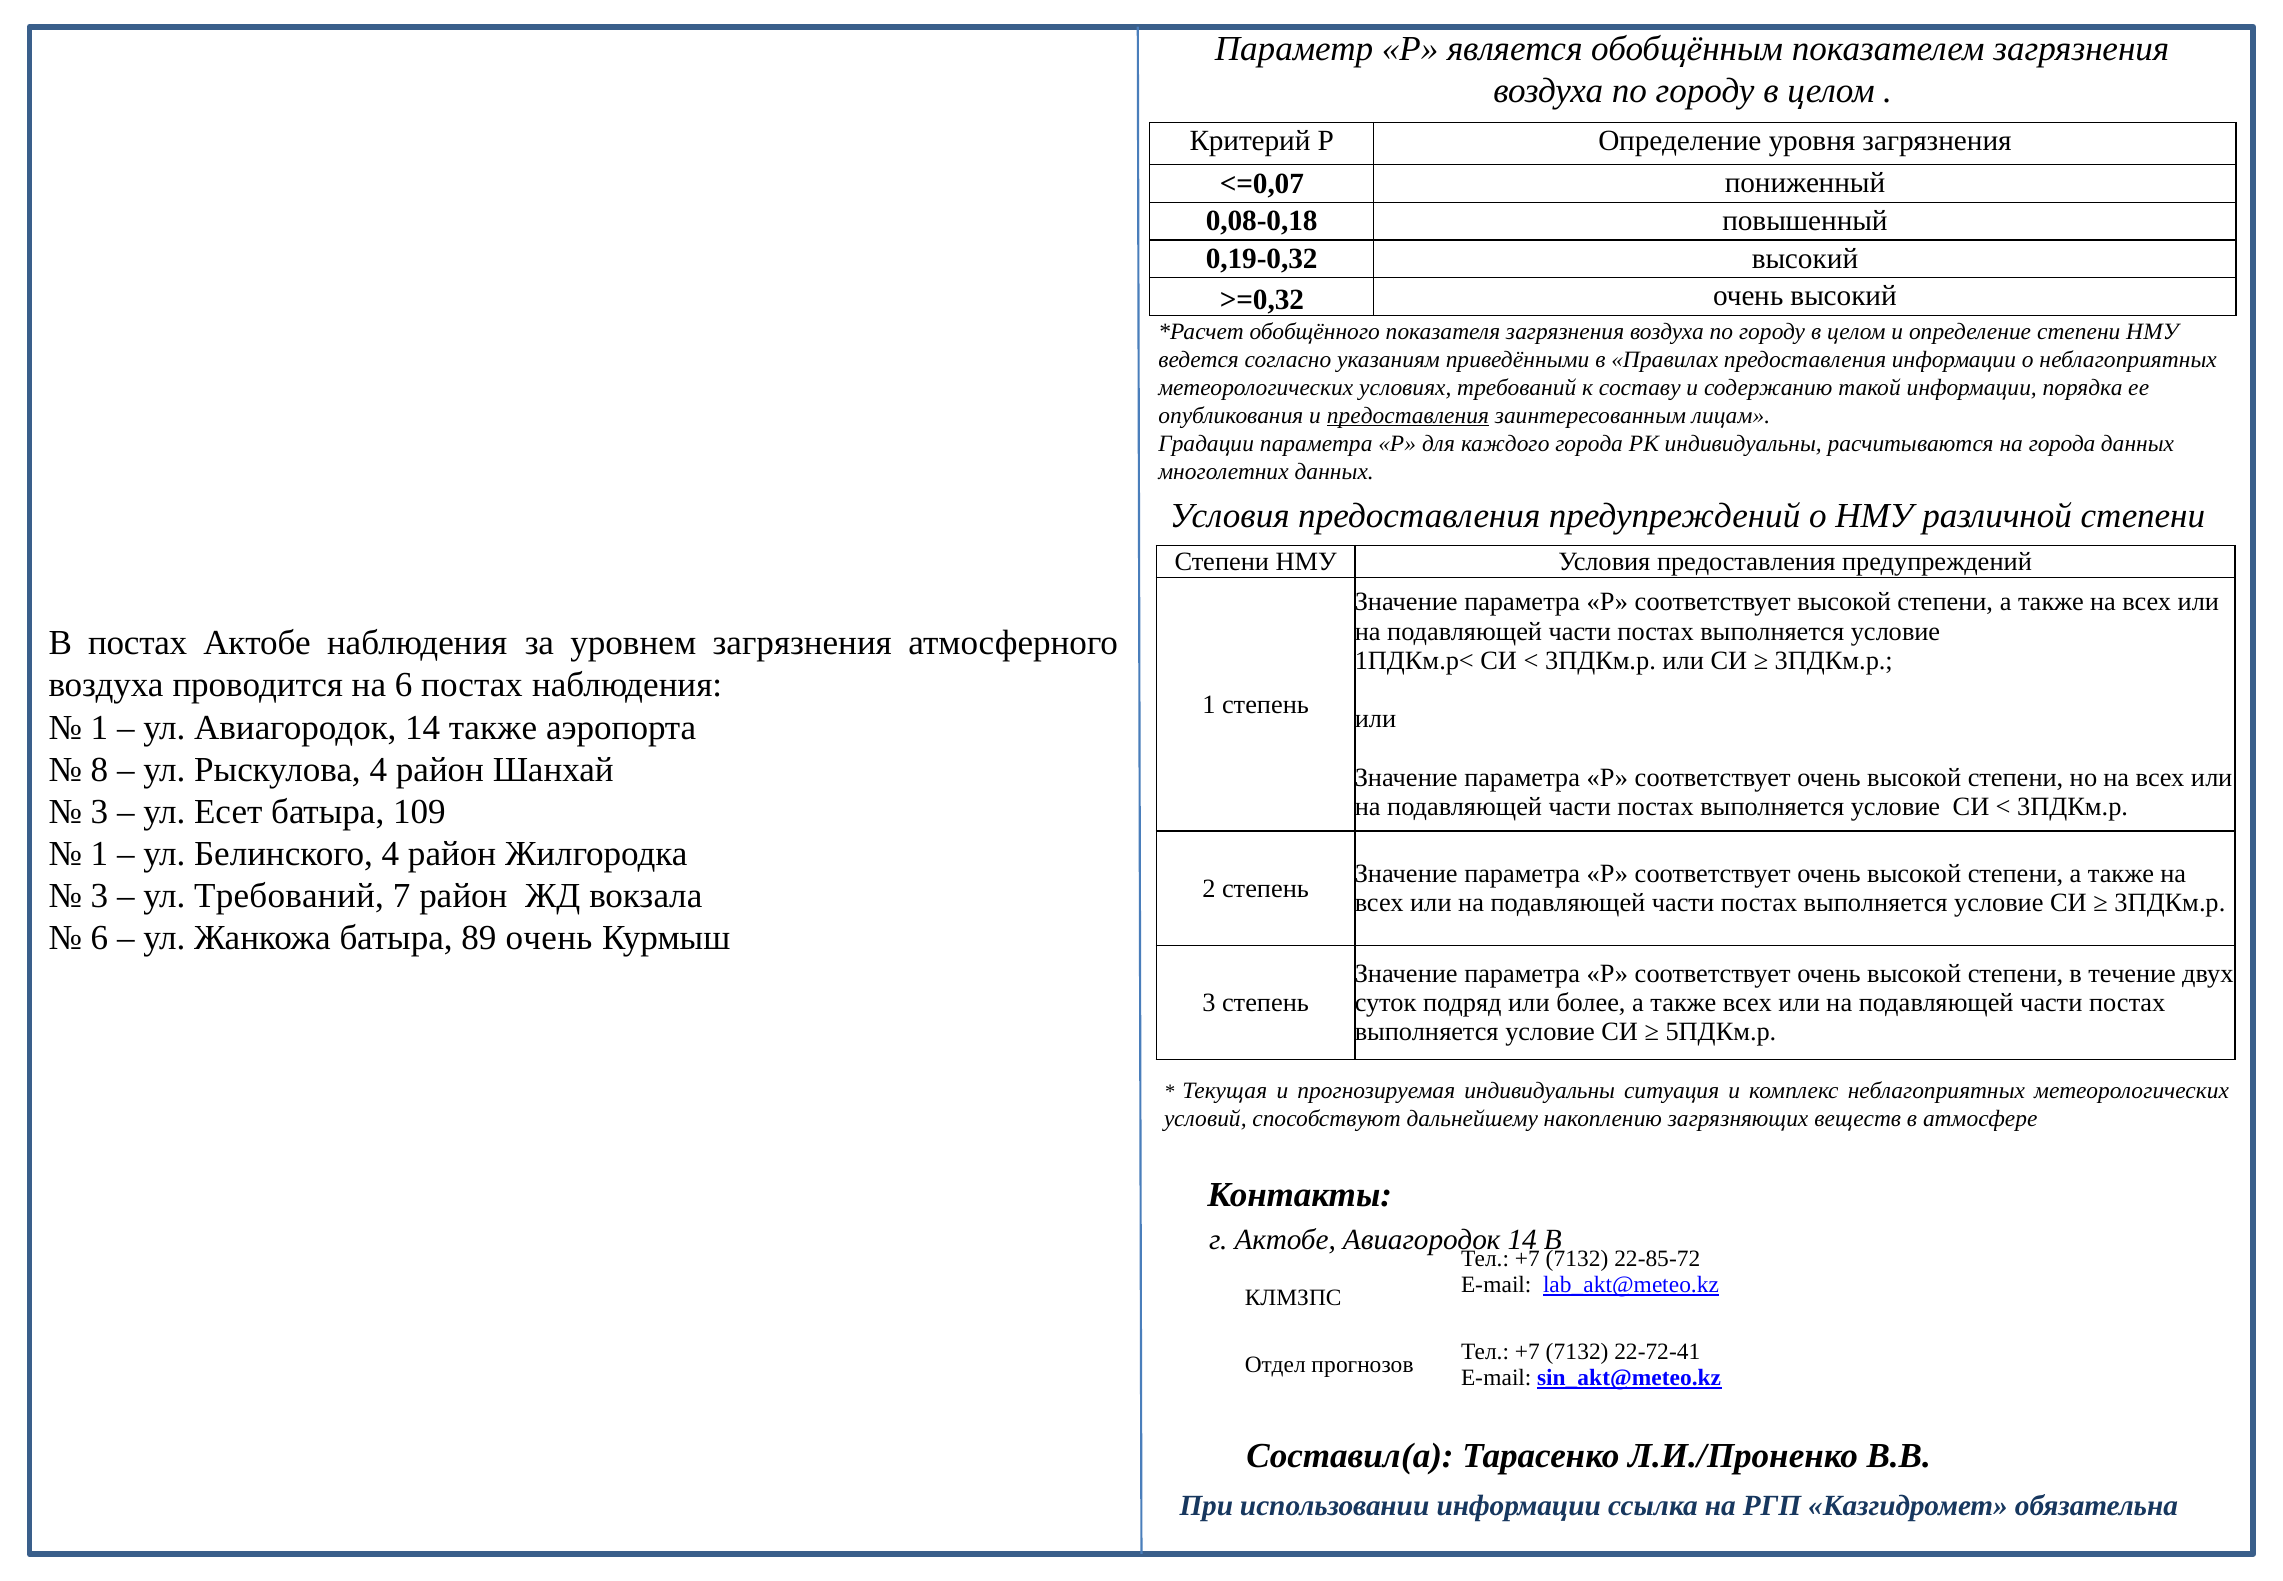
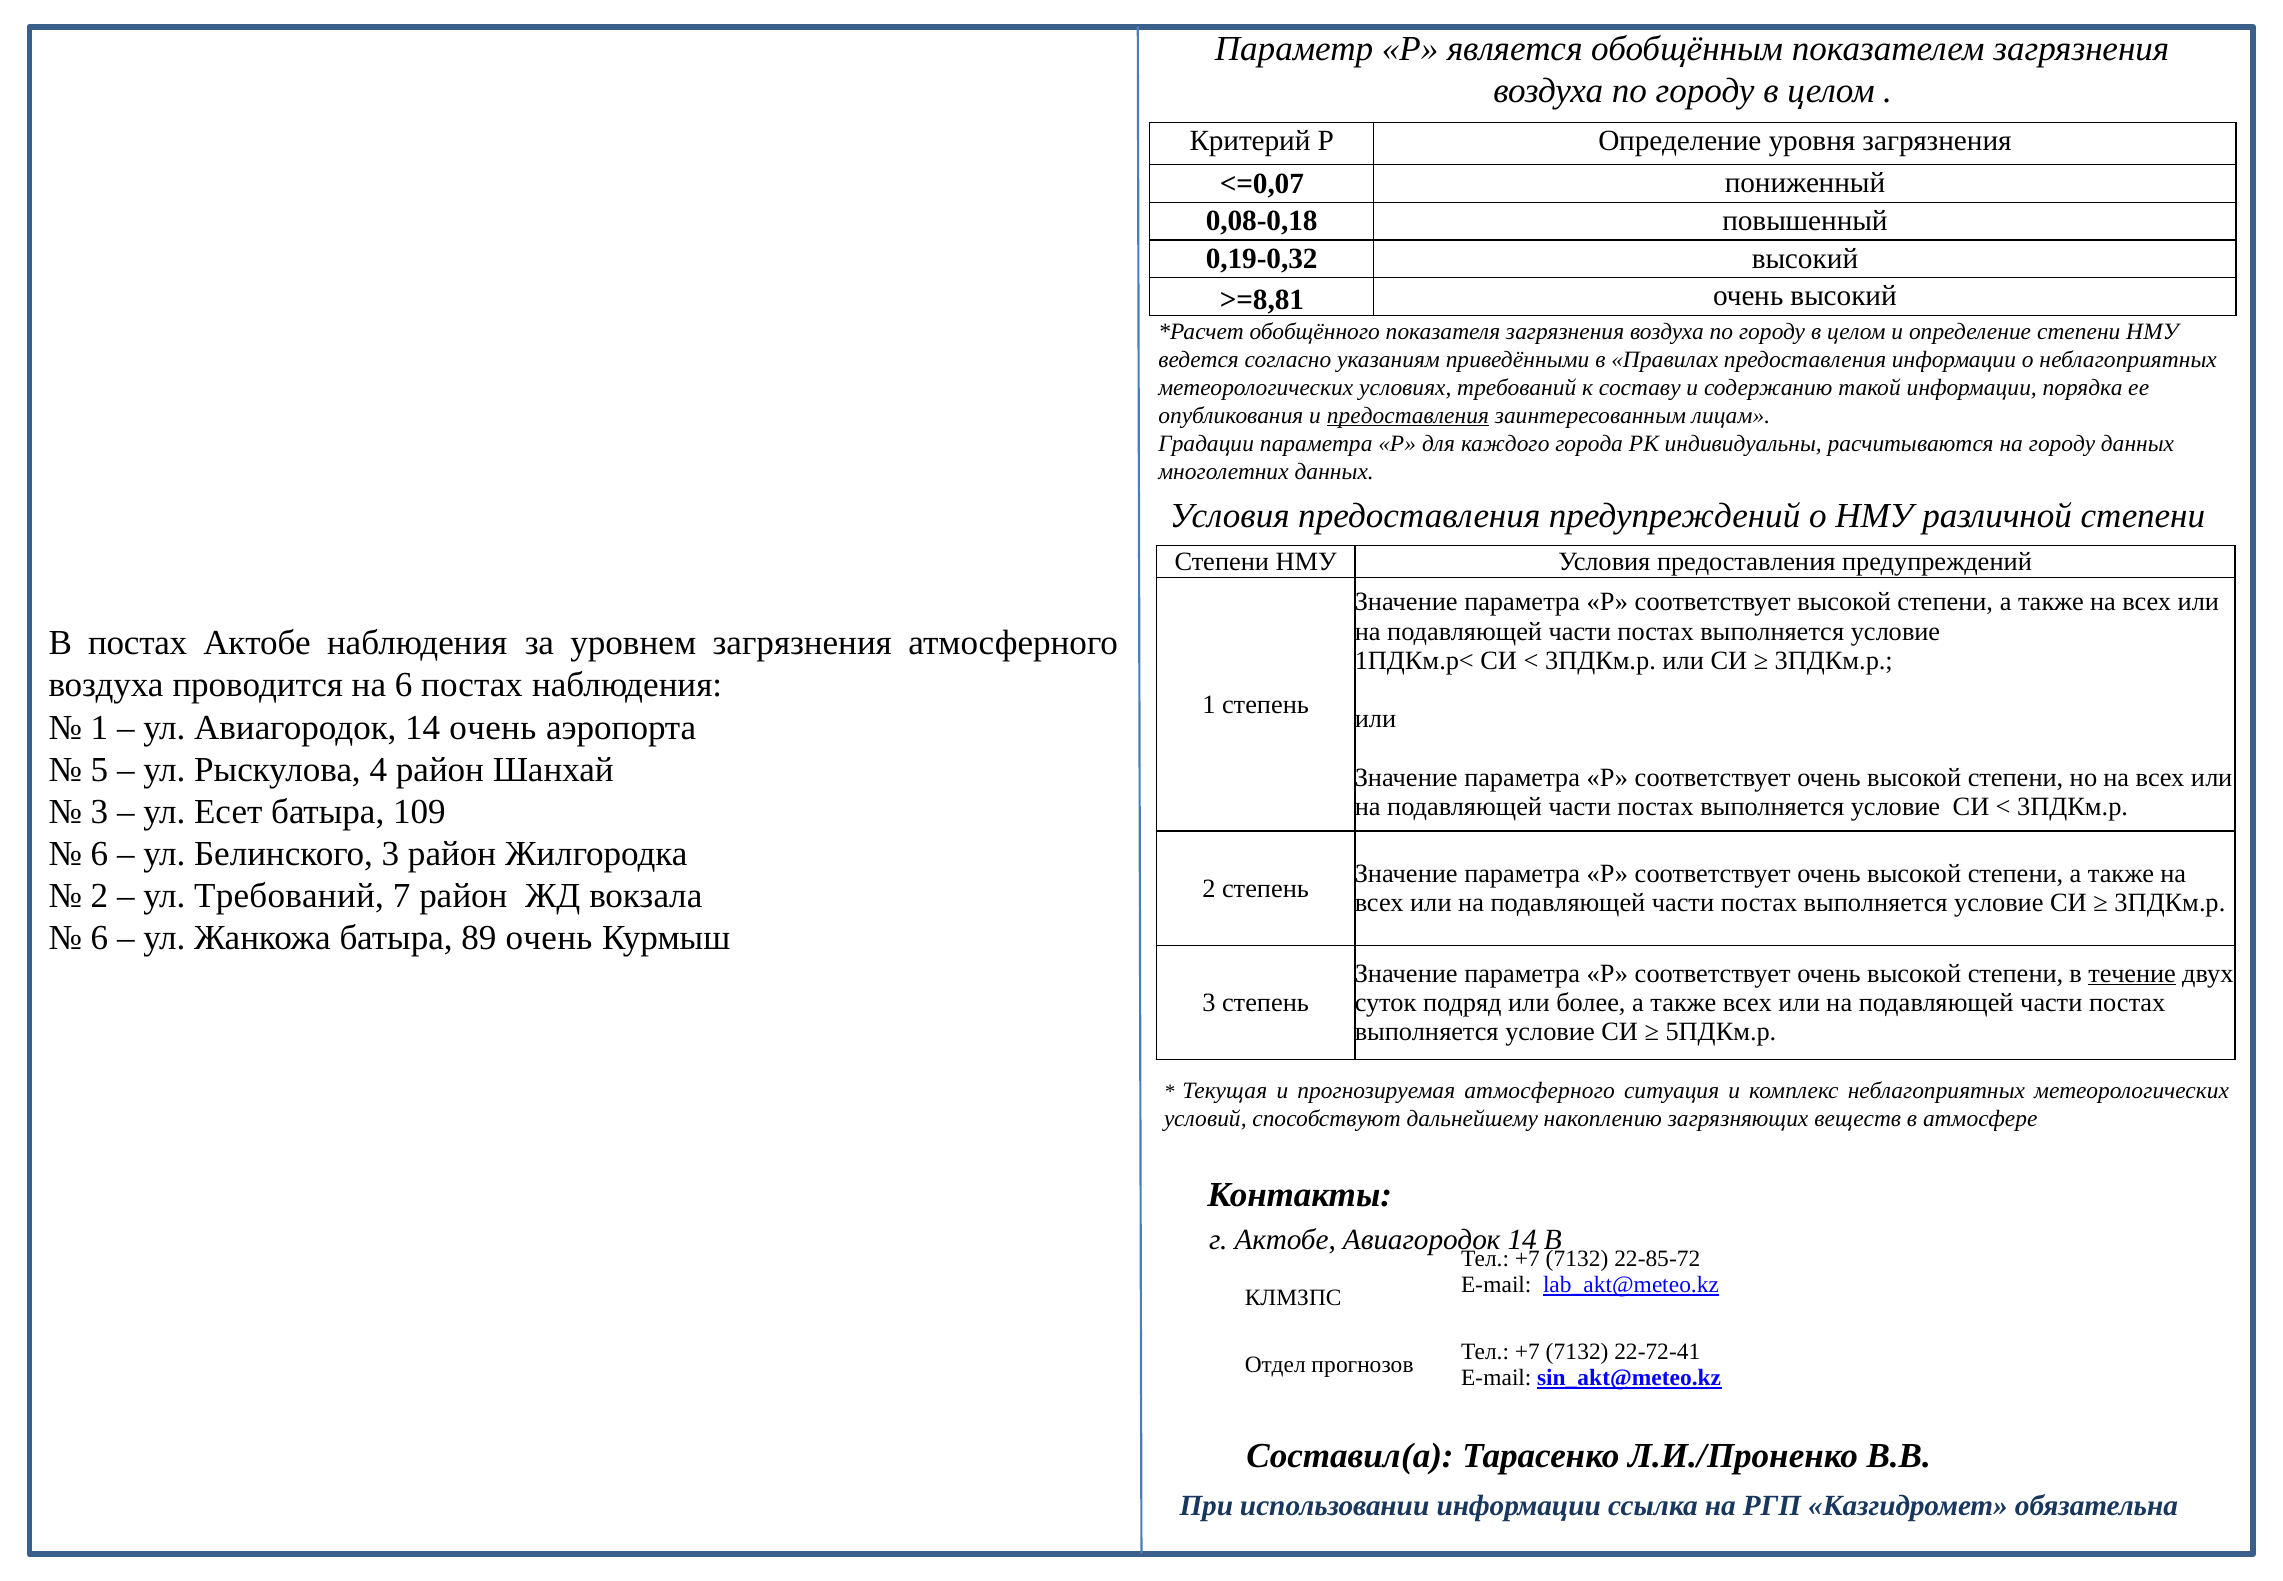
>=0,32: >=0,32 -> >=8,81
на города: города -> городу
14 также: также -> очень
8: 8 -> 5
1 at (99, 854): 1 -> 6
Белинского 4: 4 -> 3
3 at (99, 896): 3 -> 2
течение underline: none -> present
прогнозируемая индивидуальны: индивидуальны -> атмосферного
